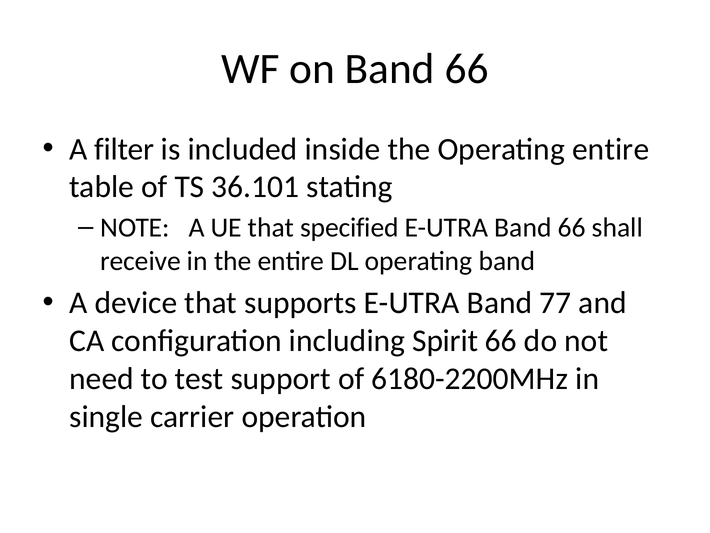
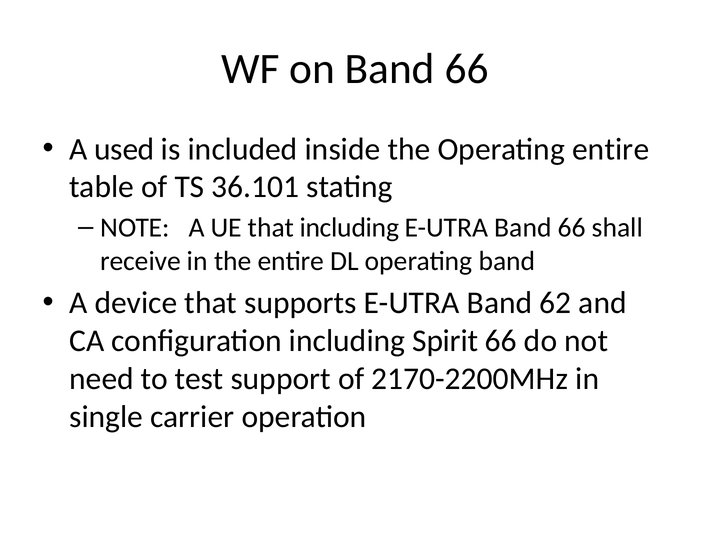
filter: filter -> used
that specified: specified -> including
77: 77 -> 62
6180-2200MHz: 6180-2200MHz -> 2170-2200MHz
